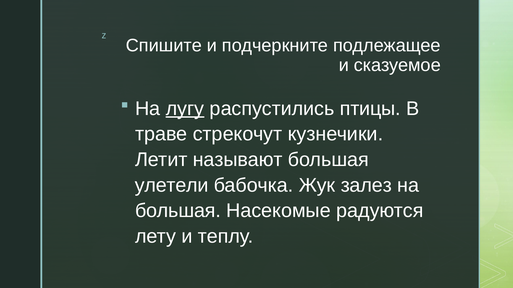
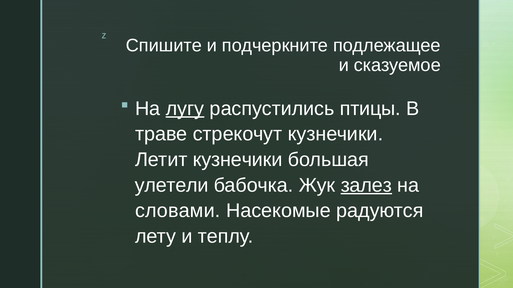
Летит называют: называют -> кузнечики
залез underline: none -> present
большая at (178, 211): большая -> словами
